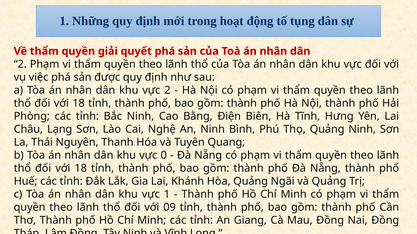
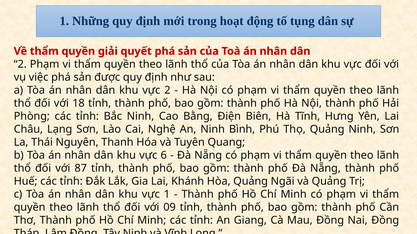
0: 0 -> 6
18 at (81, 169): 18 -> 87
